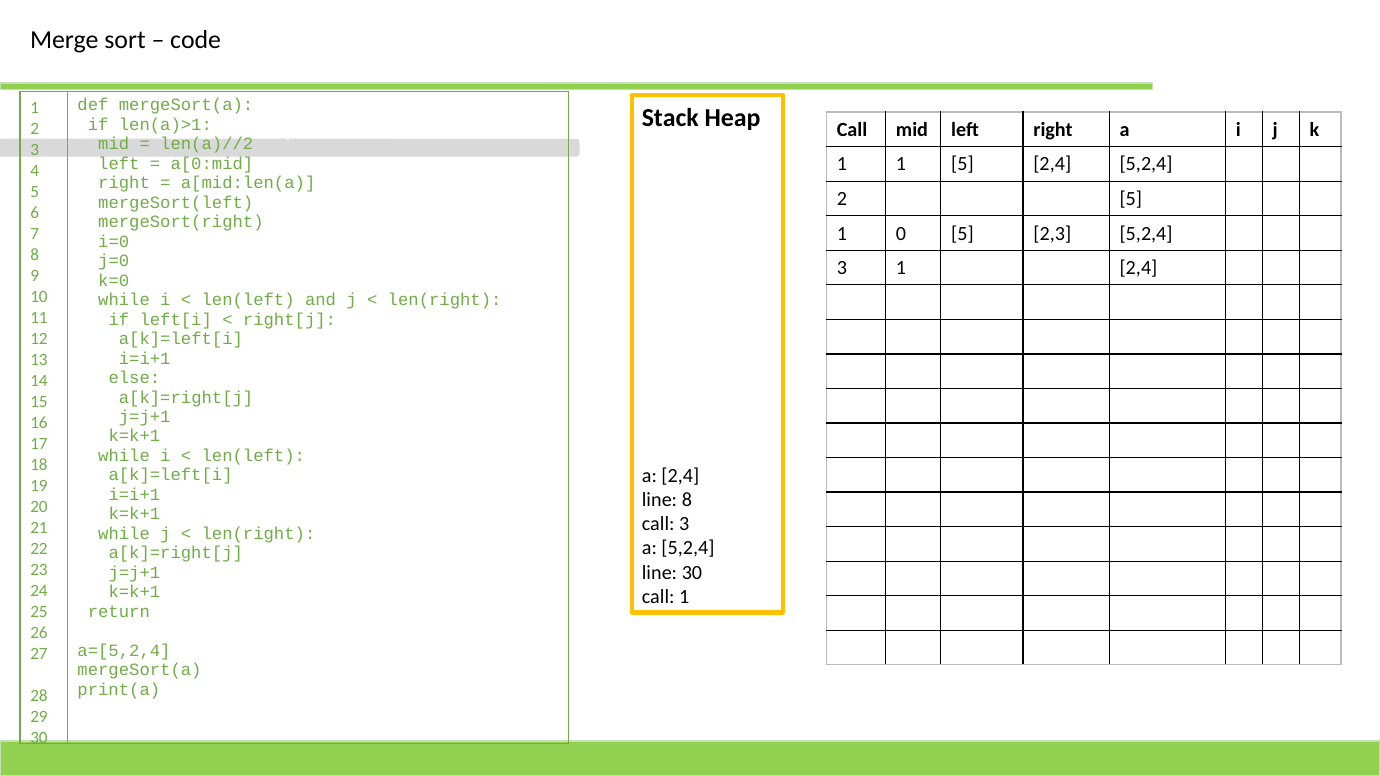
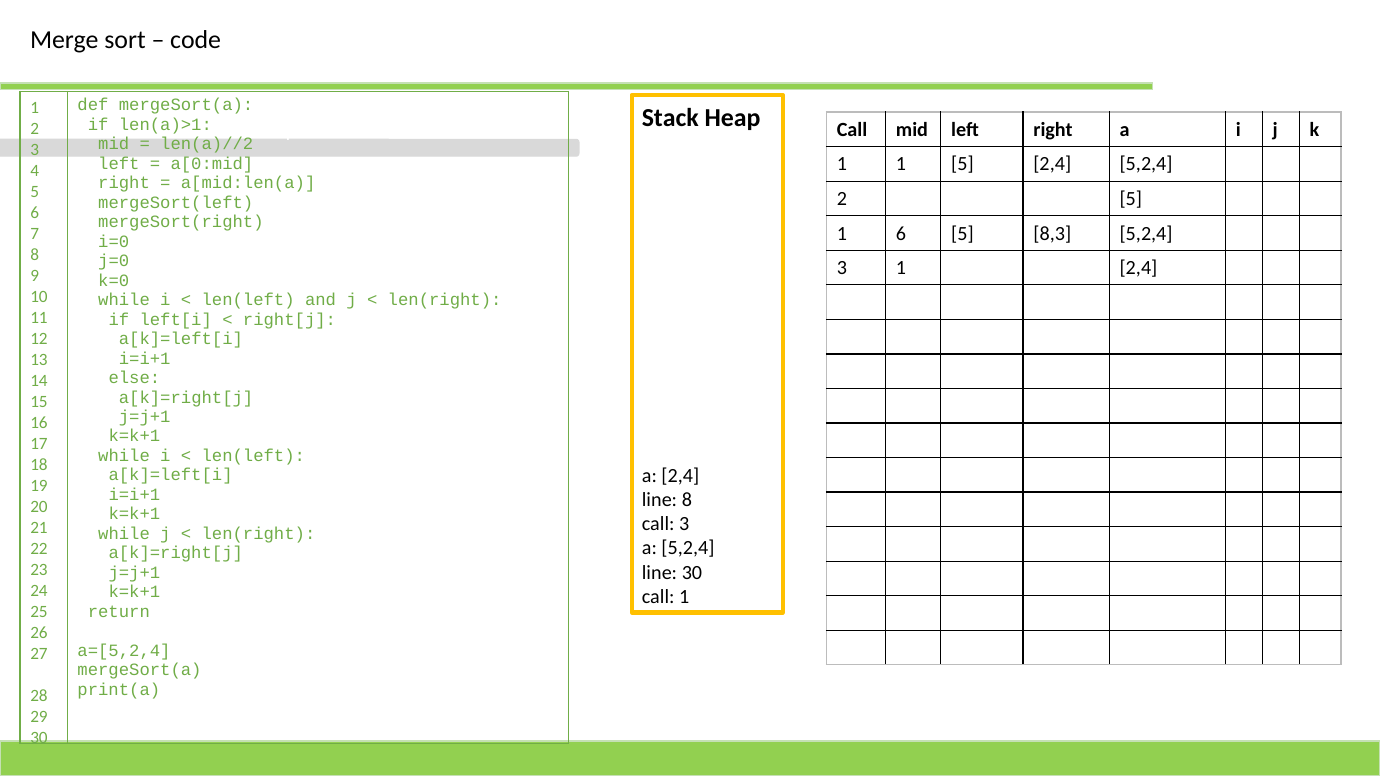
1 0: 0 -> 6
2,3: 2,3 -> 8,3
